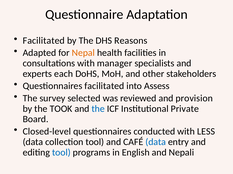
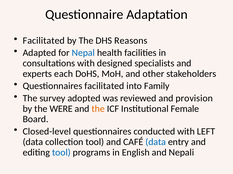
Nepal colour: orange -> blue
manager: manager -> designed
Assess: Assess -> Family
selected: selected -> adopted
TOOK: TOOK -> WERE
the at (98, 109) colour: blue -> orange
Private: Private -> Female
LESS: LESS -> LEFT
